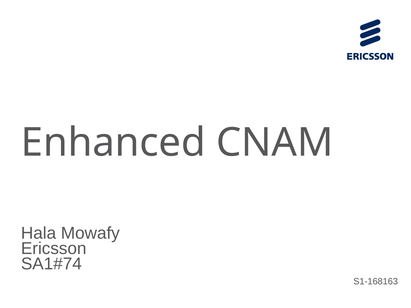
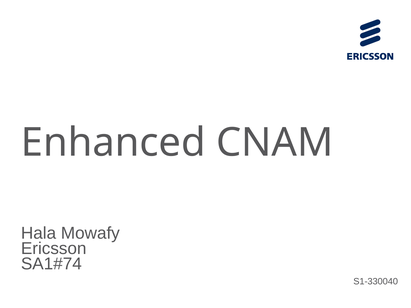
S1-168163: S1-168163 -> S1-330040
